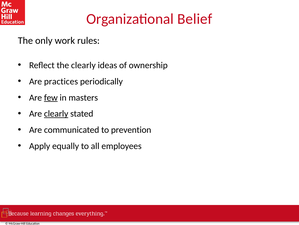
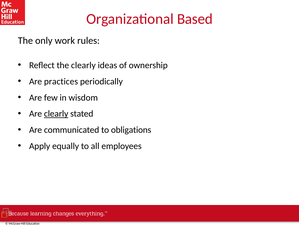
Belief: Belief -> Based
few underline: present -> none
masters: masters -> wisdom
prevention: prevention -> obligations
